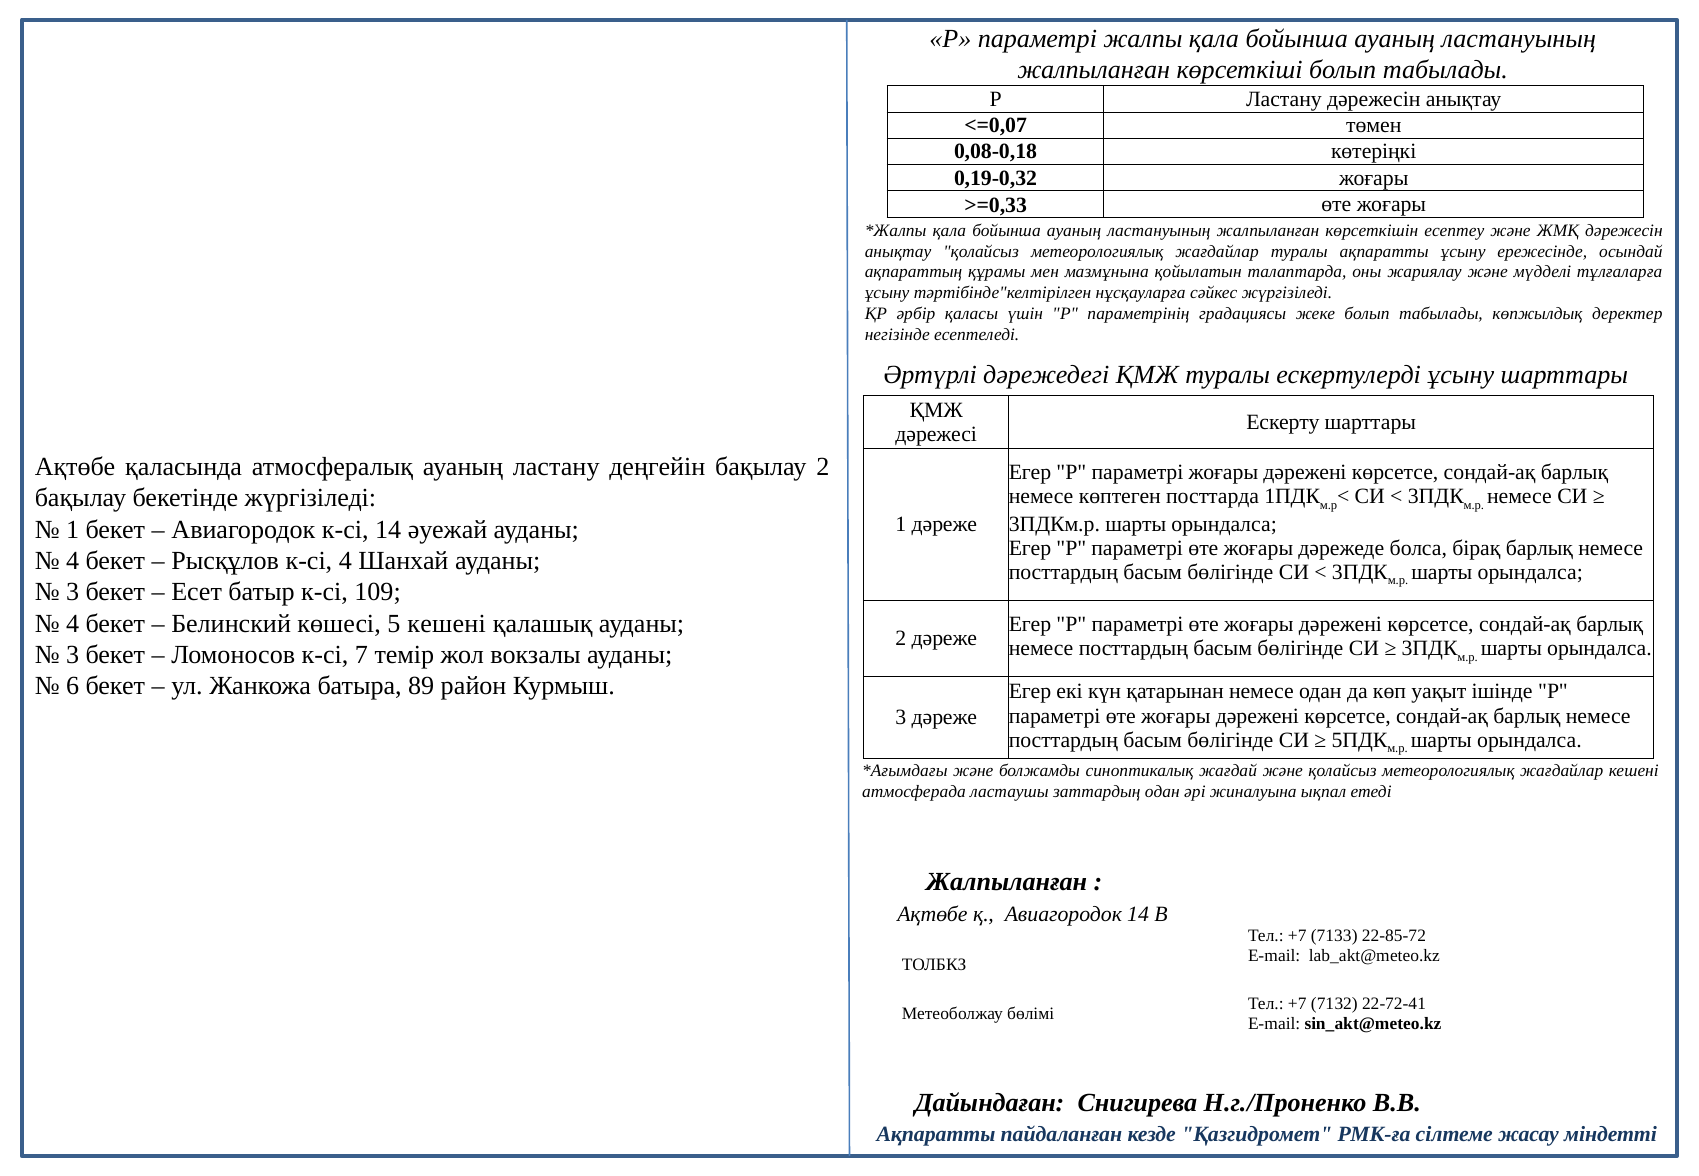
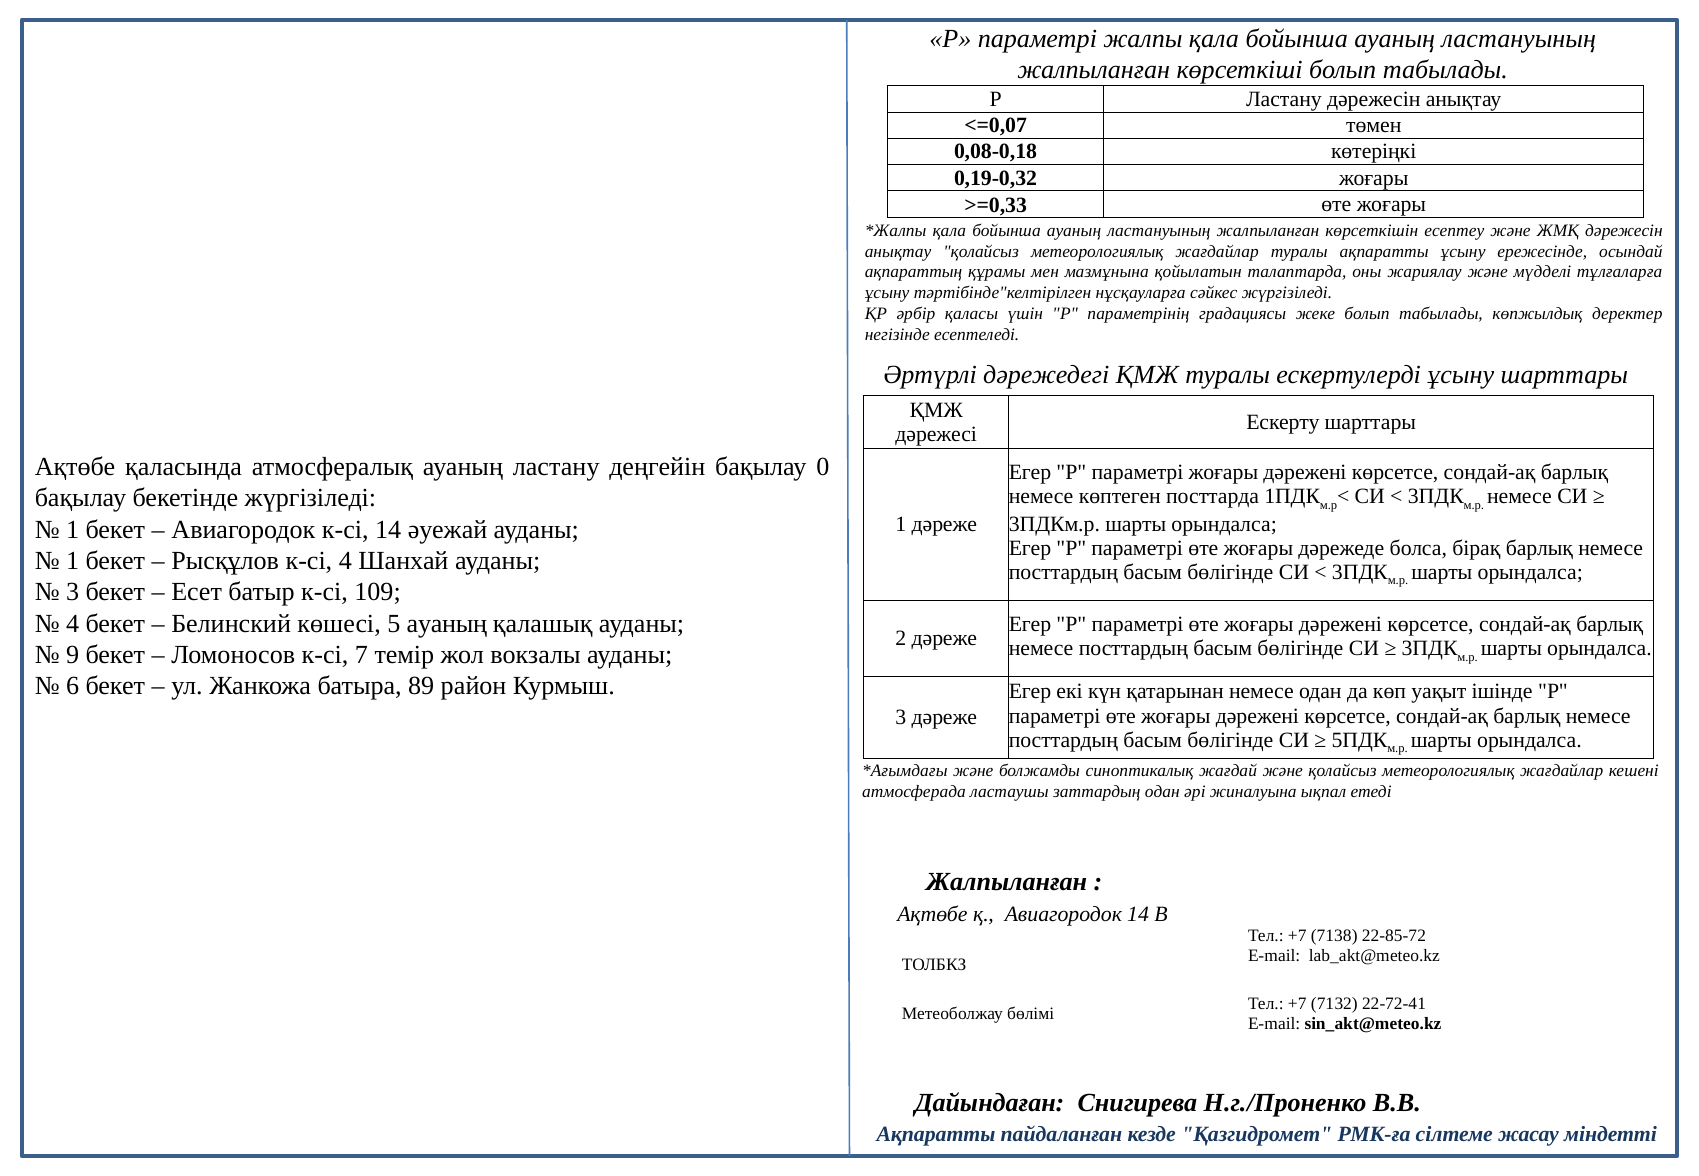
бақылау 2: 2 -> 0
4 at (73, 561): 4 -> 1
5 кешені: кешені -> ауаның
3 at (73, 655): 3 -> 9
7133: 7133 -> 7138
